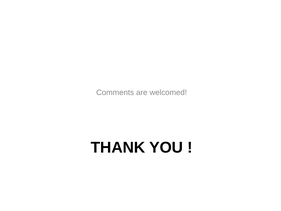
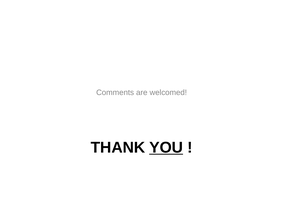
YOU underline: none -> present
